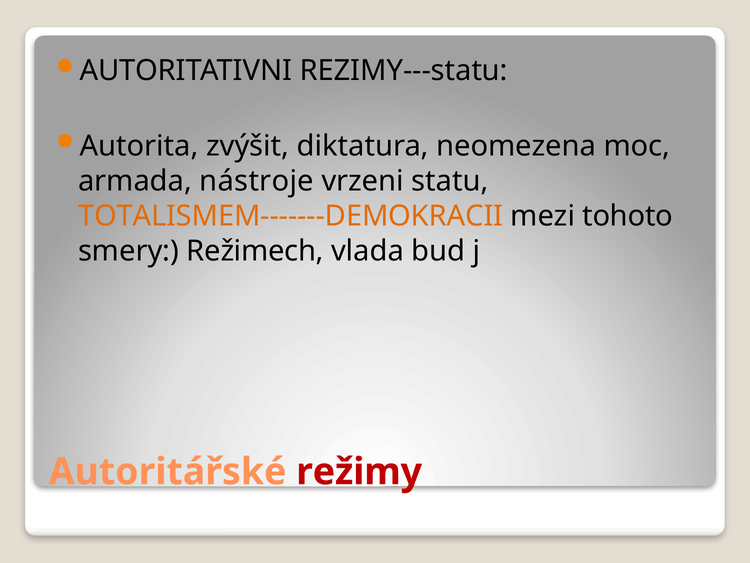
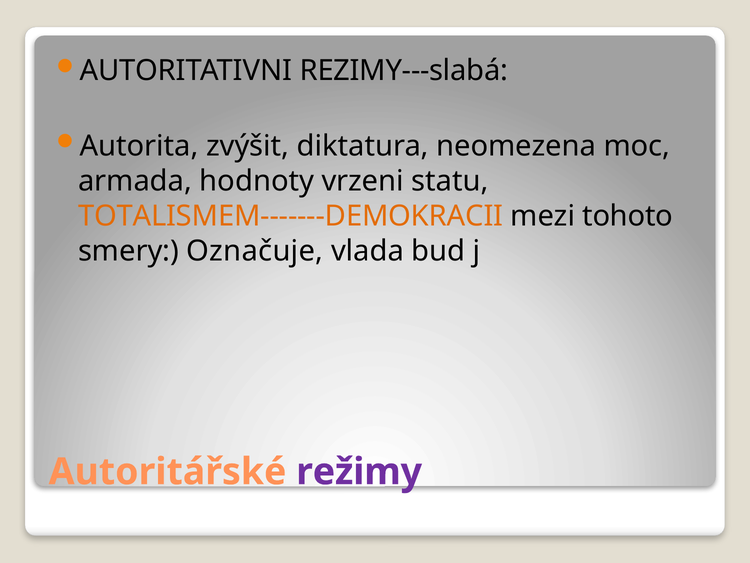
REZIMY---statu: REZIMY---statu -> REZIMY---slabá
nástroje: nástroje -> hodnoty
Režimech: Režimech -> Označuje
režimy colour: red -> purple
